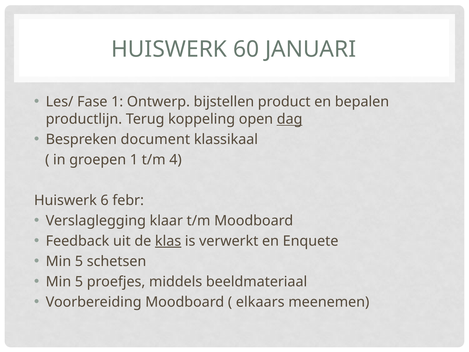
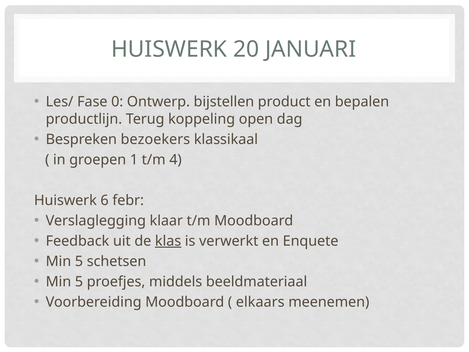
60: 60 -> 20
Fase 1: 1 -> 0
dag underline: present -> none
document: document -> bezoekers
